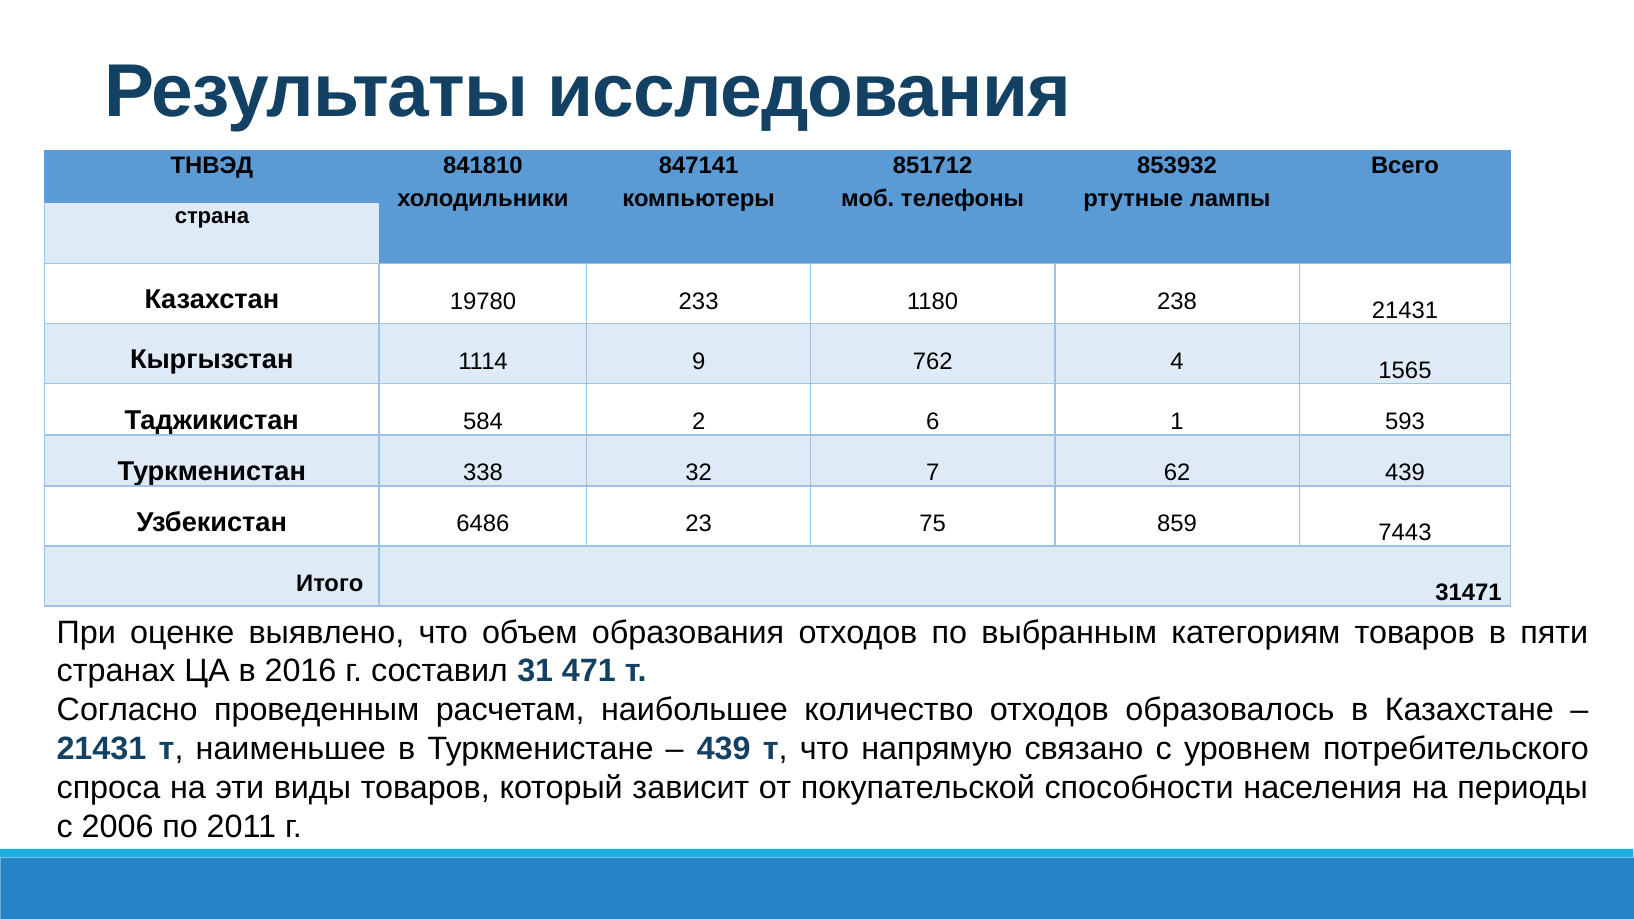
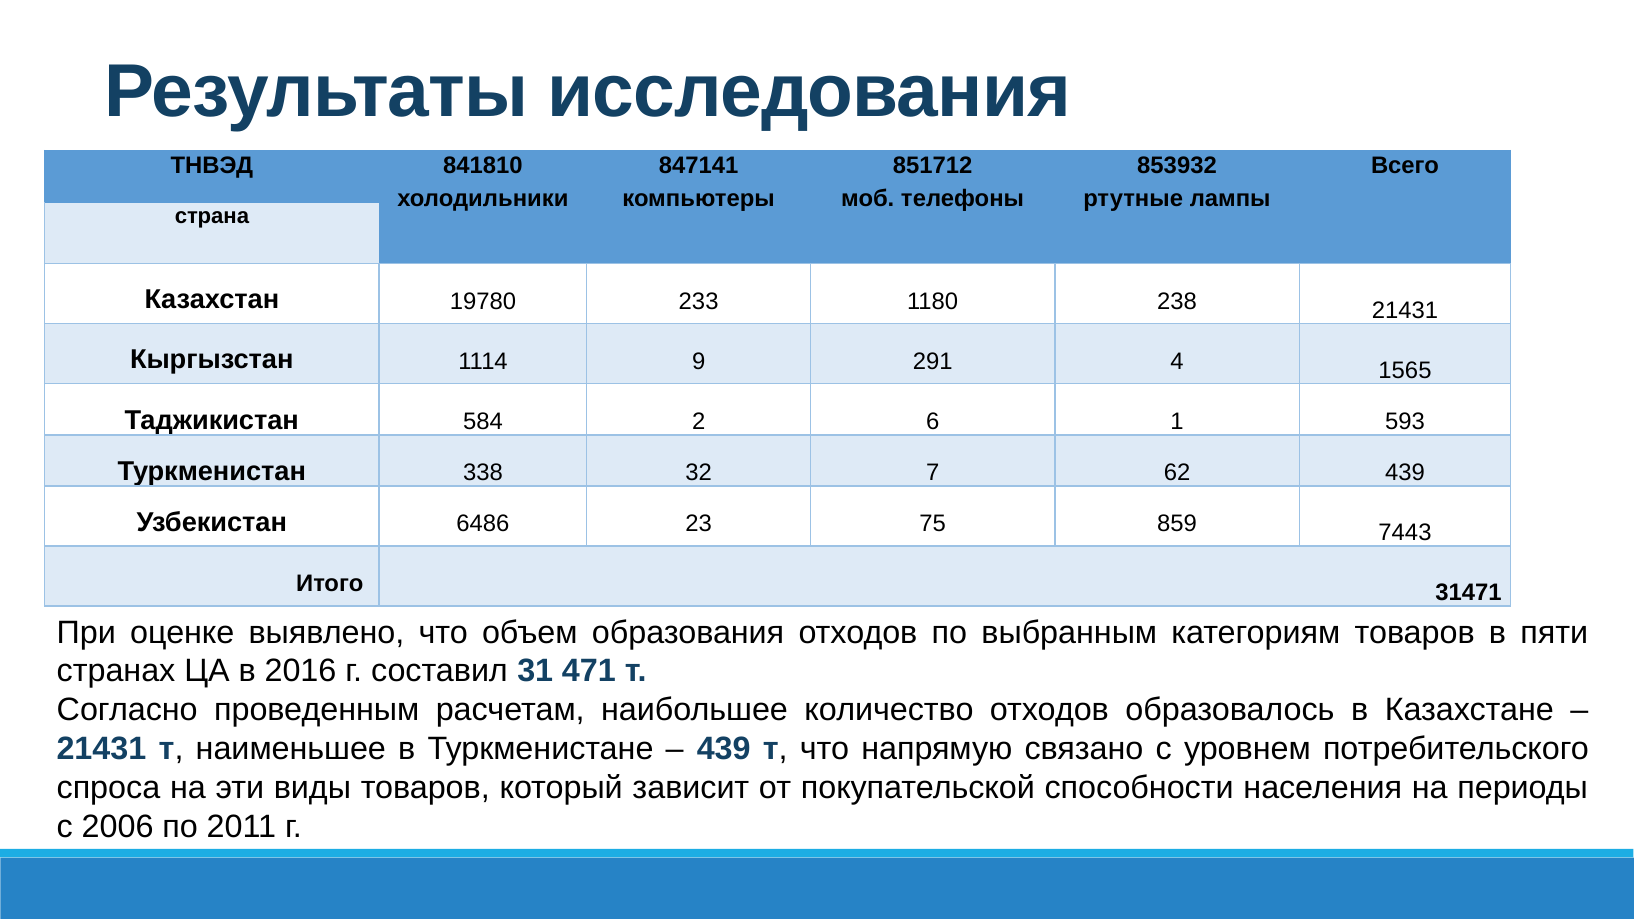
762: 762 -> 291
